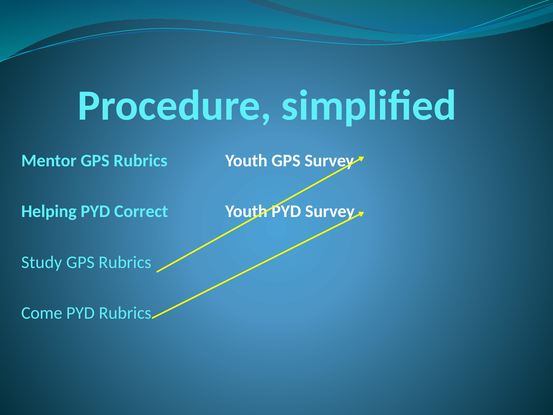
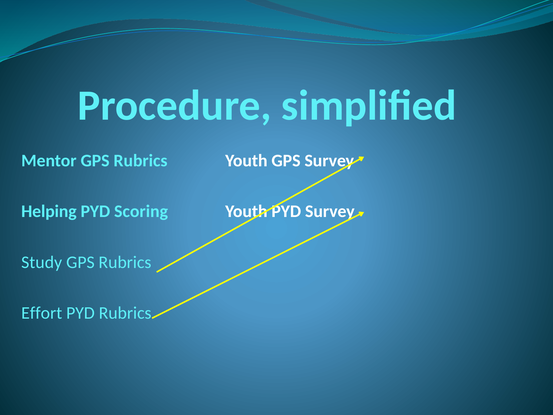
Correct: Correct -> Scoring
Come: Come -> Effort
